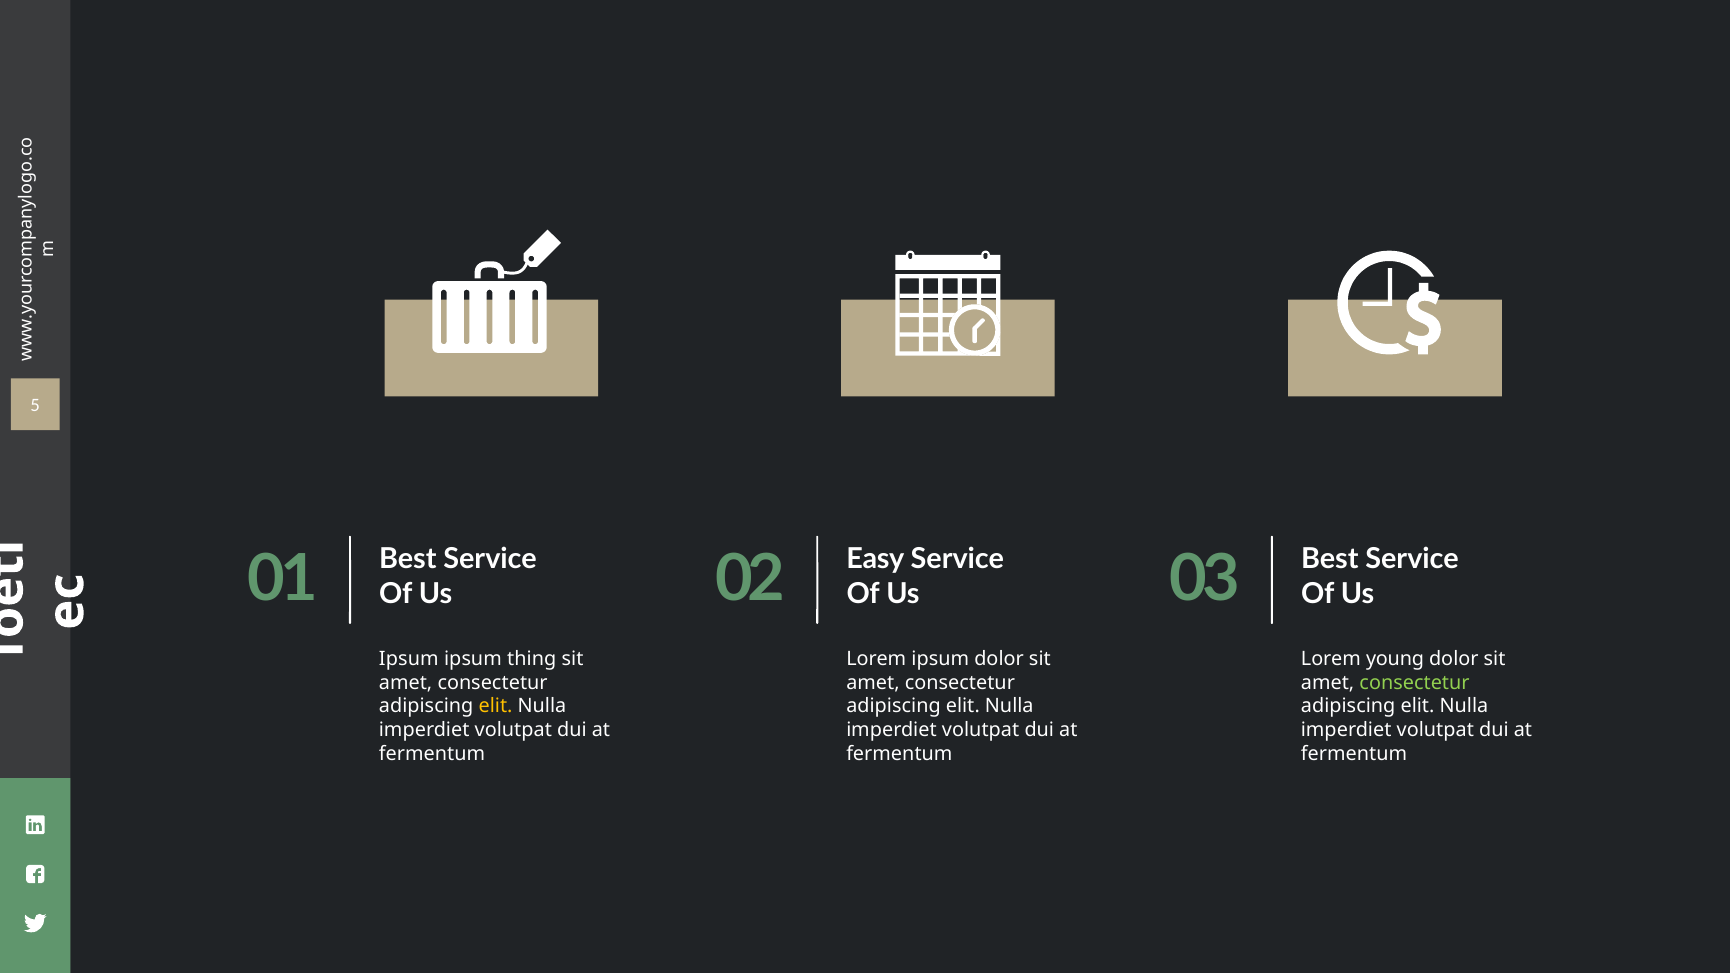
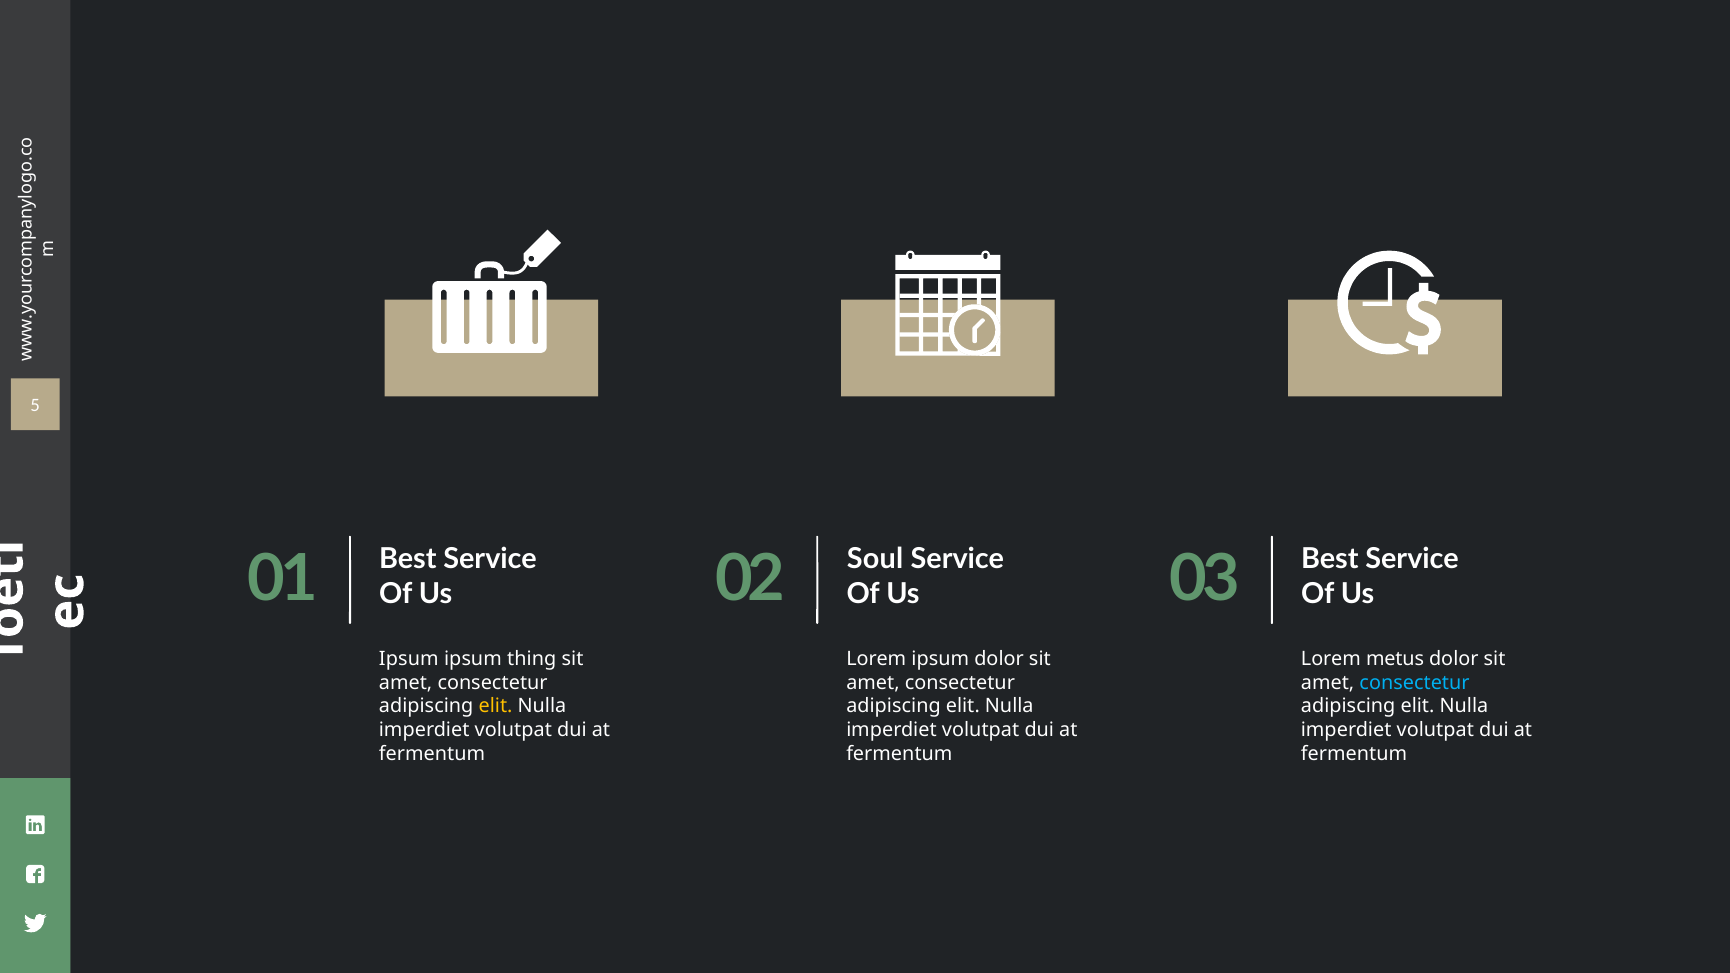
Easy: Easy -> Soul
young: young -> metus
consectetur at (1415, 683) colour: light green -> light blue
